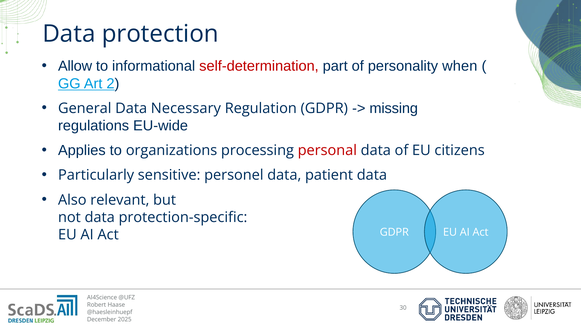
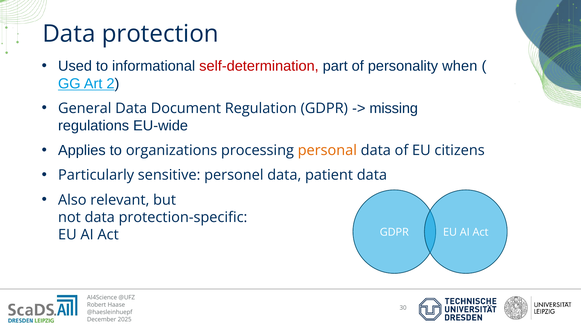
Allow: Allow -> Used
Necessary: Necessary -> Document
personal colour: red -> orange
